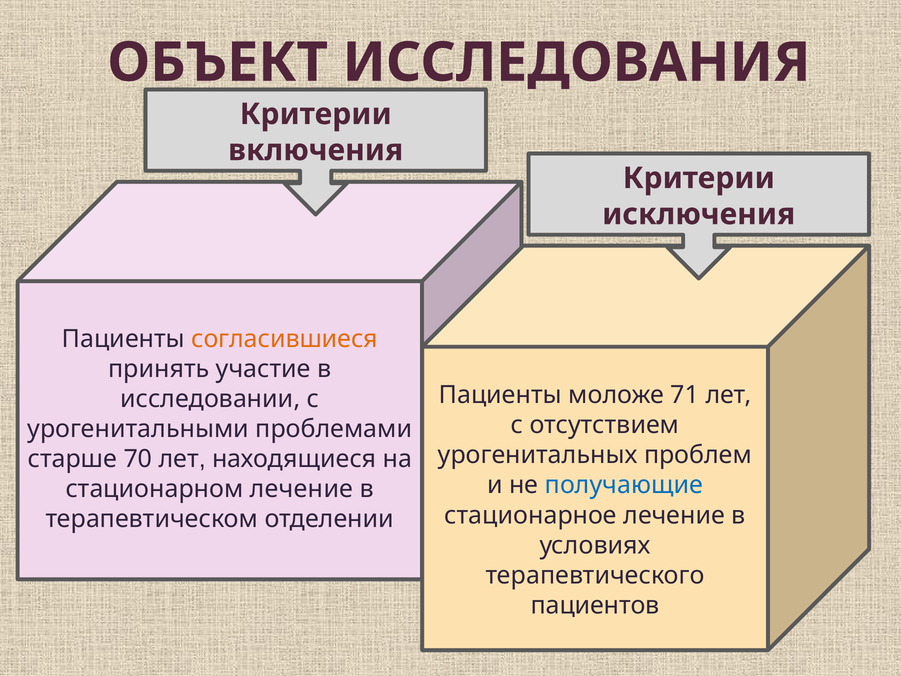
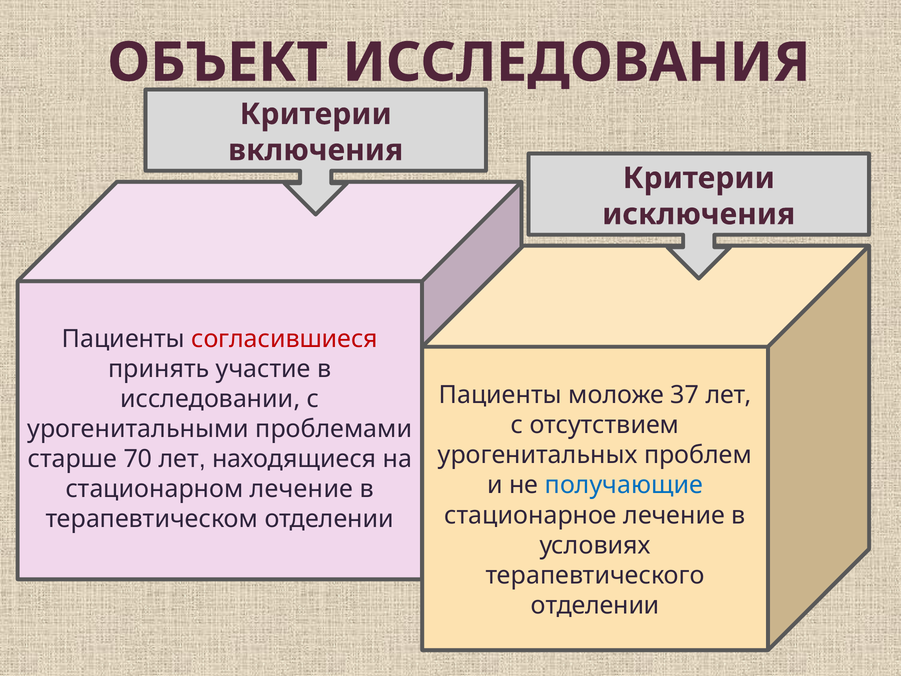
согласившиеся colour: orange -> red
71: 71 -> 37
пациентов at (595, 605): пациентов -> отделении
